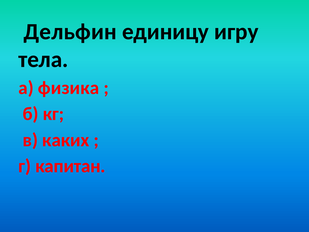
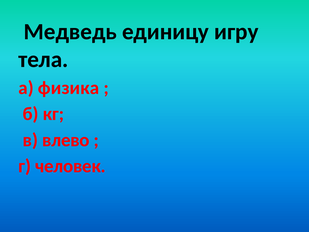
Дельфин: Дельфин -> Медведь
каких: каких -> влево
капитан: капитан -> человек
